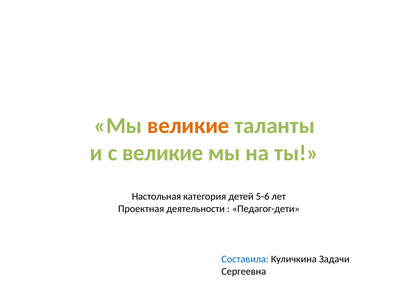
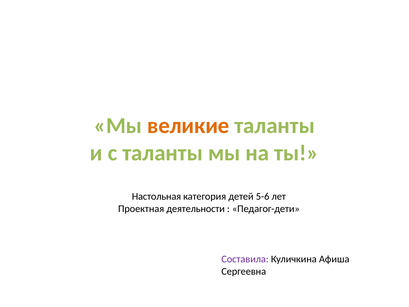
с великие: великие -> таланты
Составила colour: blue -> purple
Задачи: Задачи -> Афиша
